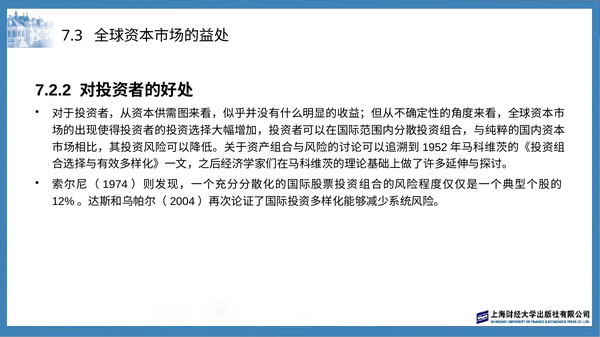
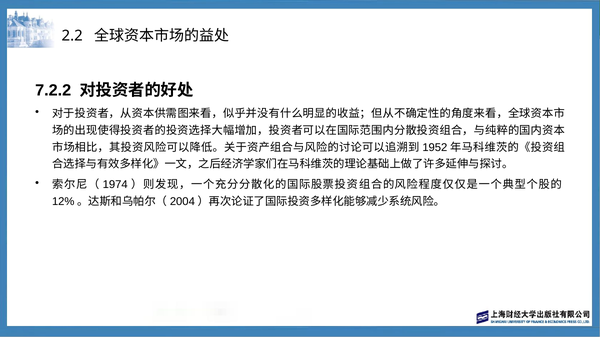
7.3: 7.3 -> 2.2
